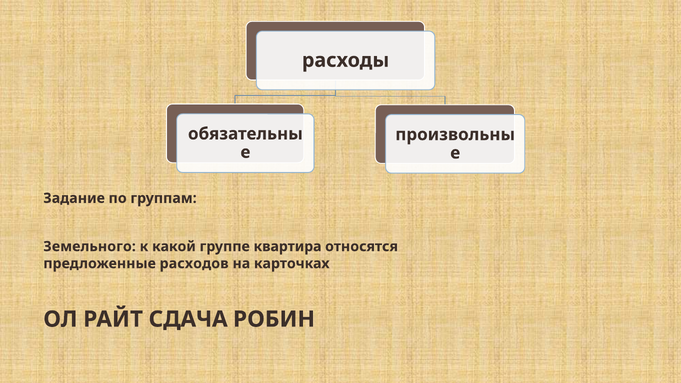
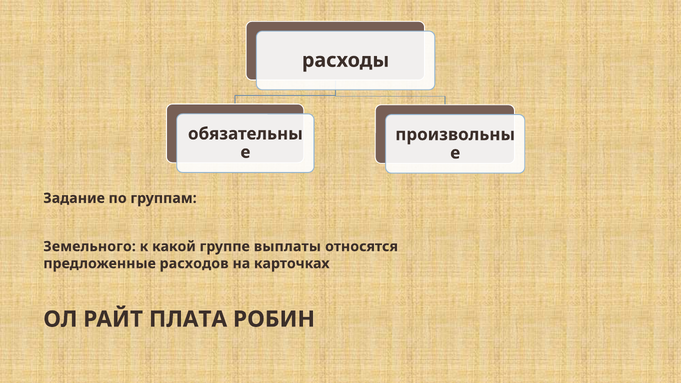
квартира: квартира -> выплаты
СДАЧА: СДАЧА -> ПЛАТА
